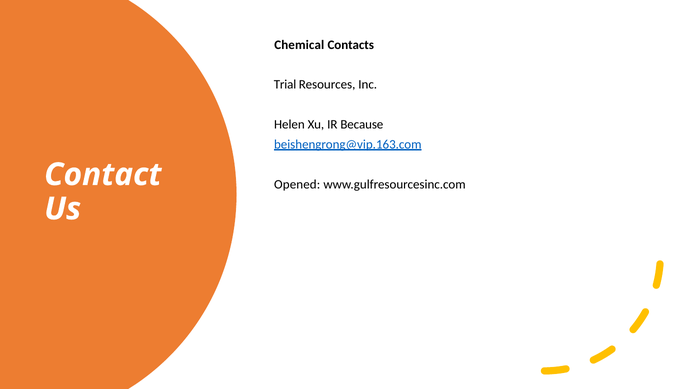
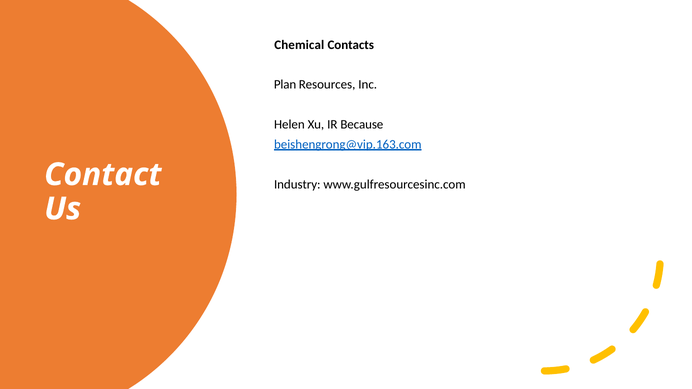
Trial: Trial -> Plan
Opened: Opened -> Industry
